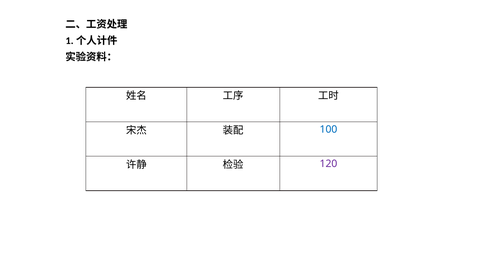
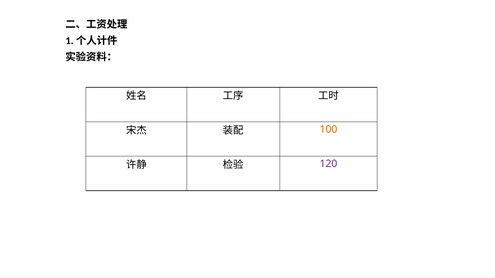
100 colour: blue -> orange
